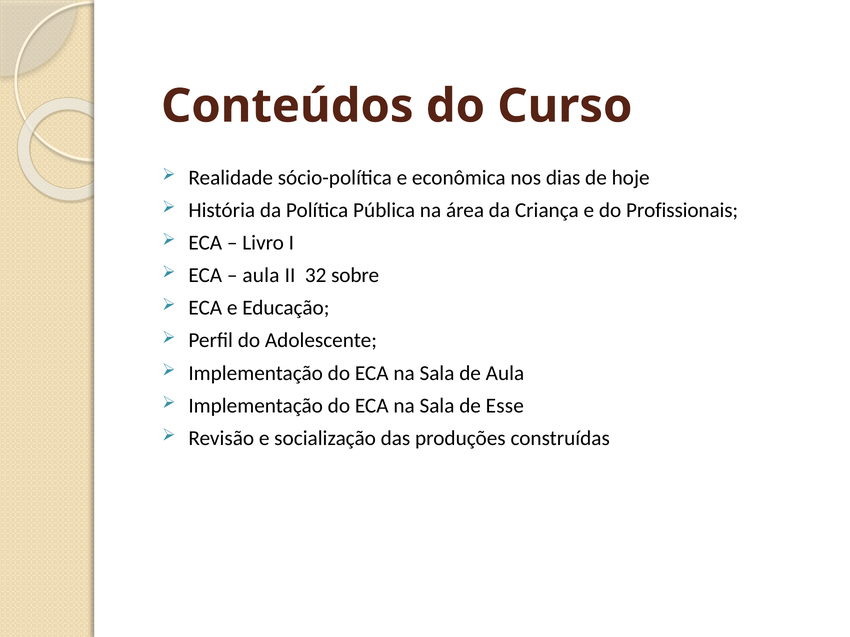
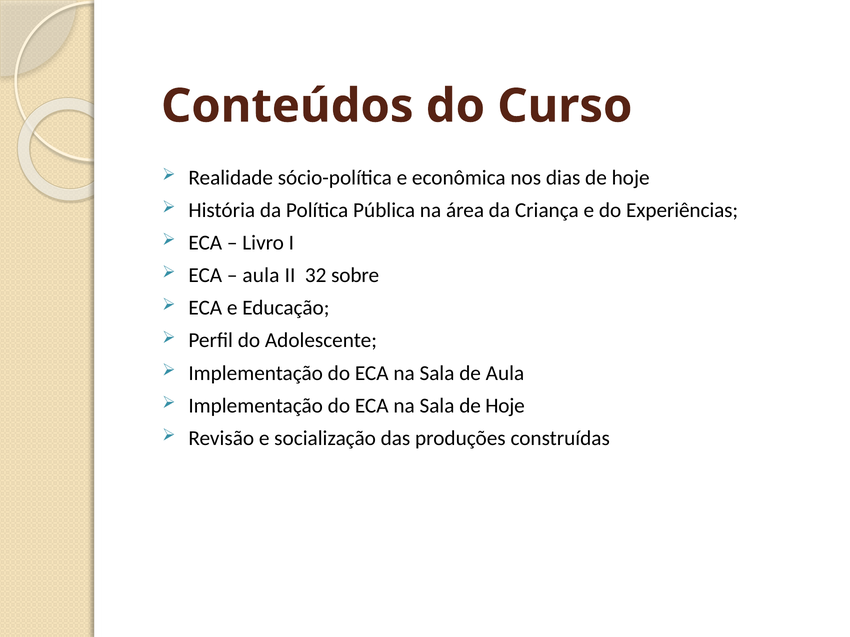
Profissionais: Profissionais -> Experiências
Sala de Esse: Esse -> Hoje
